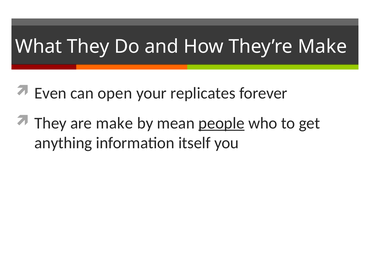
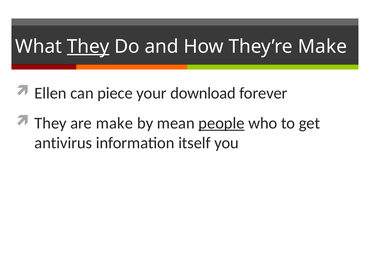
They at (88, 46) underline: none -> present
Even: Even -> Ellen
open: open -> piece
replicates: replicates -> download
anything: anything -> antivirus
